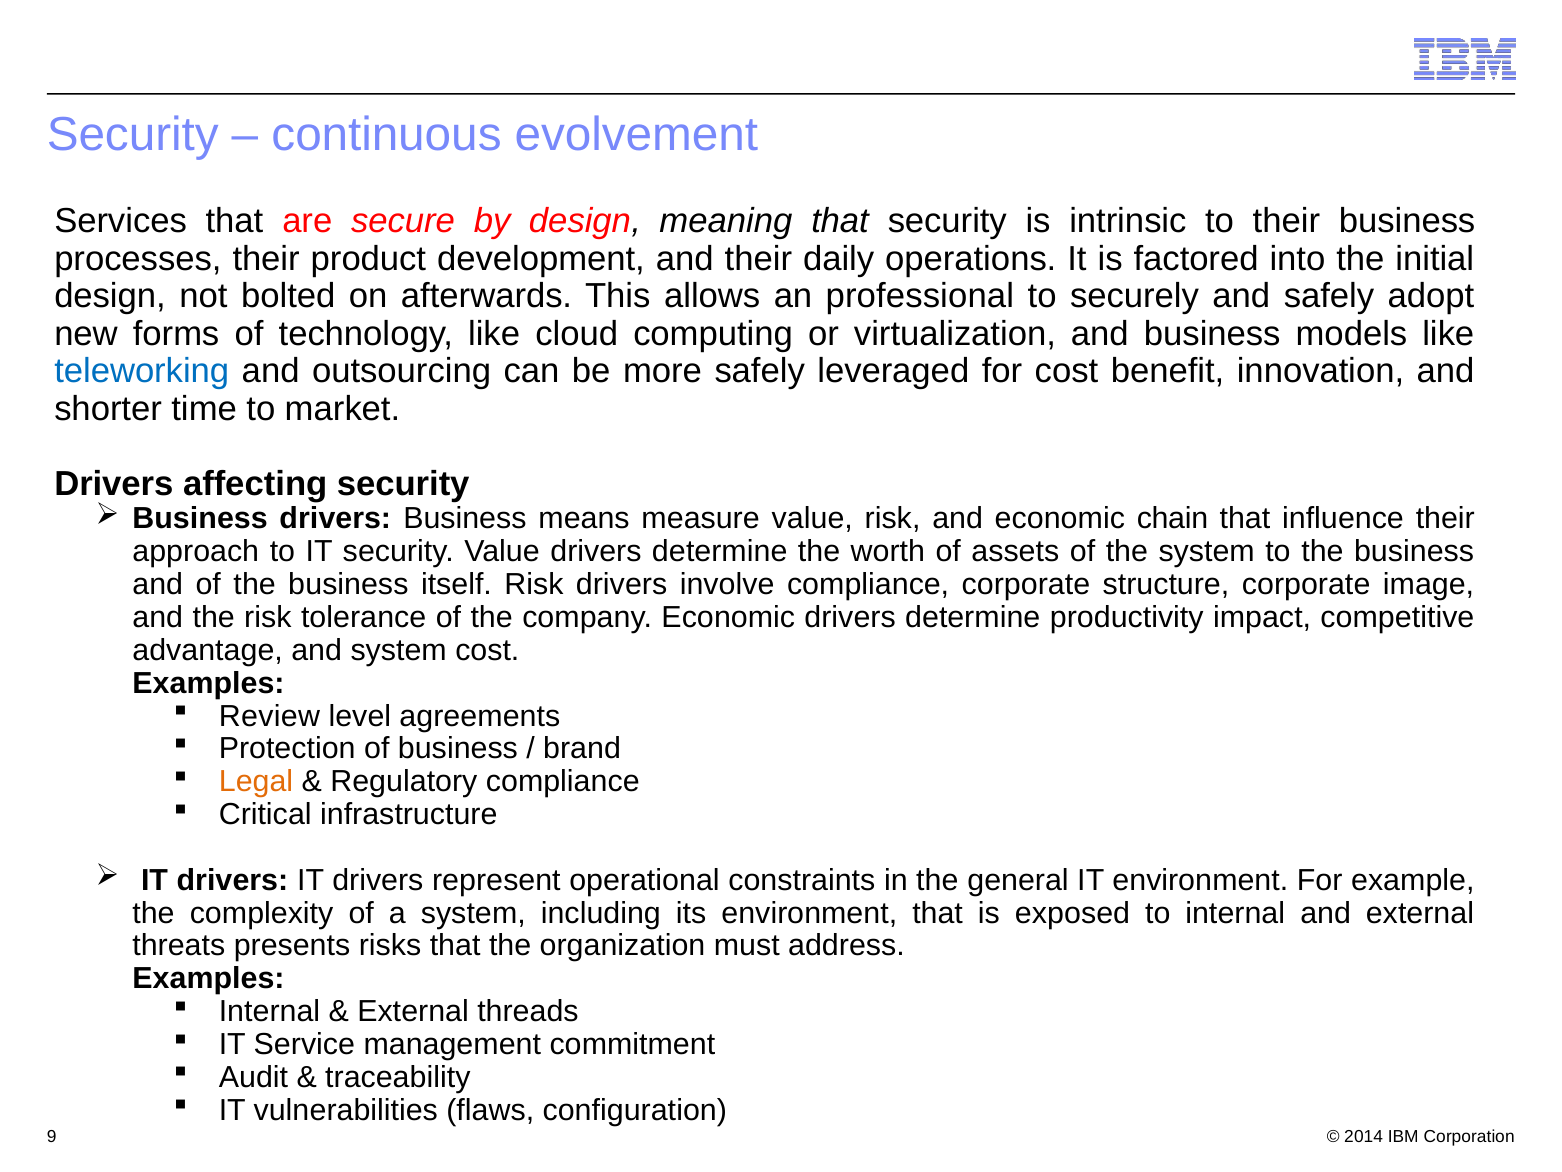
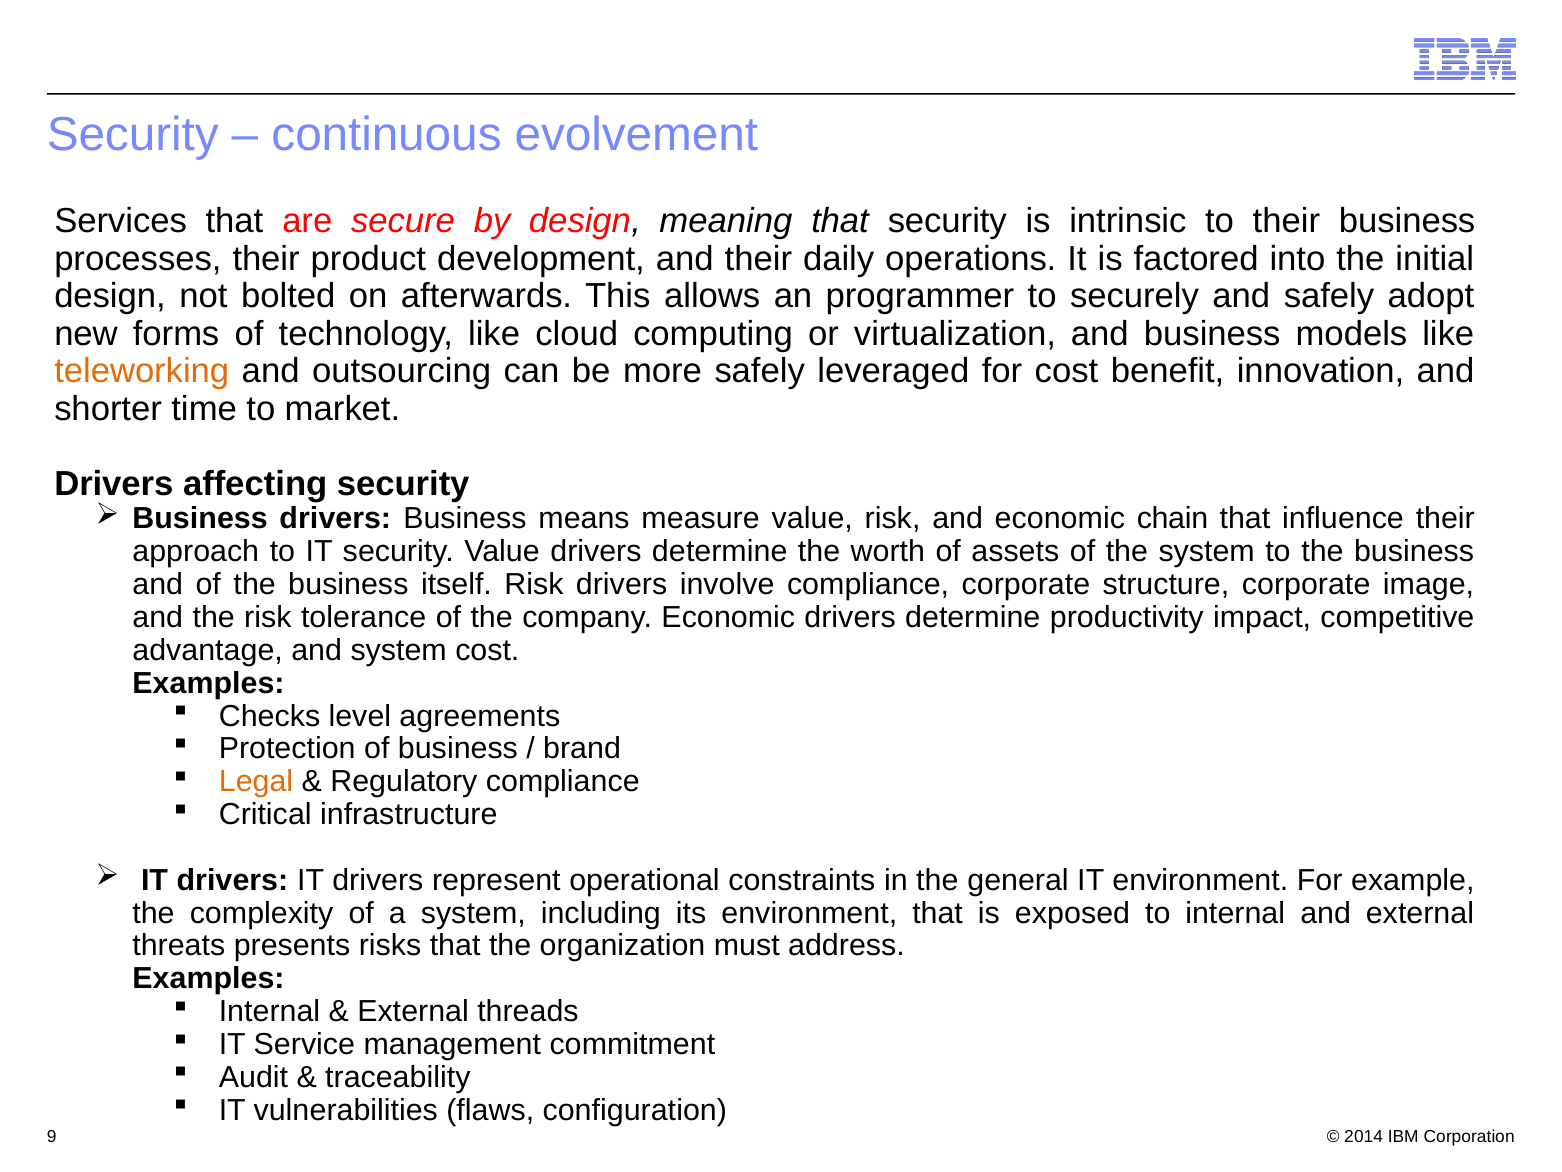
professional: professional -> programmer
teleworking colour: blue -> orange
Review: Review -> Checks
